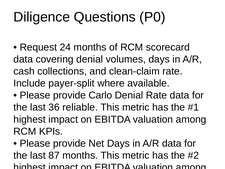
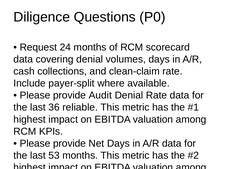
Carlo: Carlo -> Audit
87: 87 -> 53
